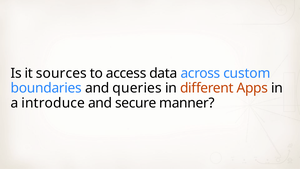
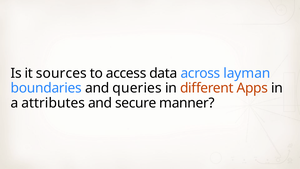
custom: custom -> layman
introduce: introduce -> attributes
